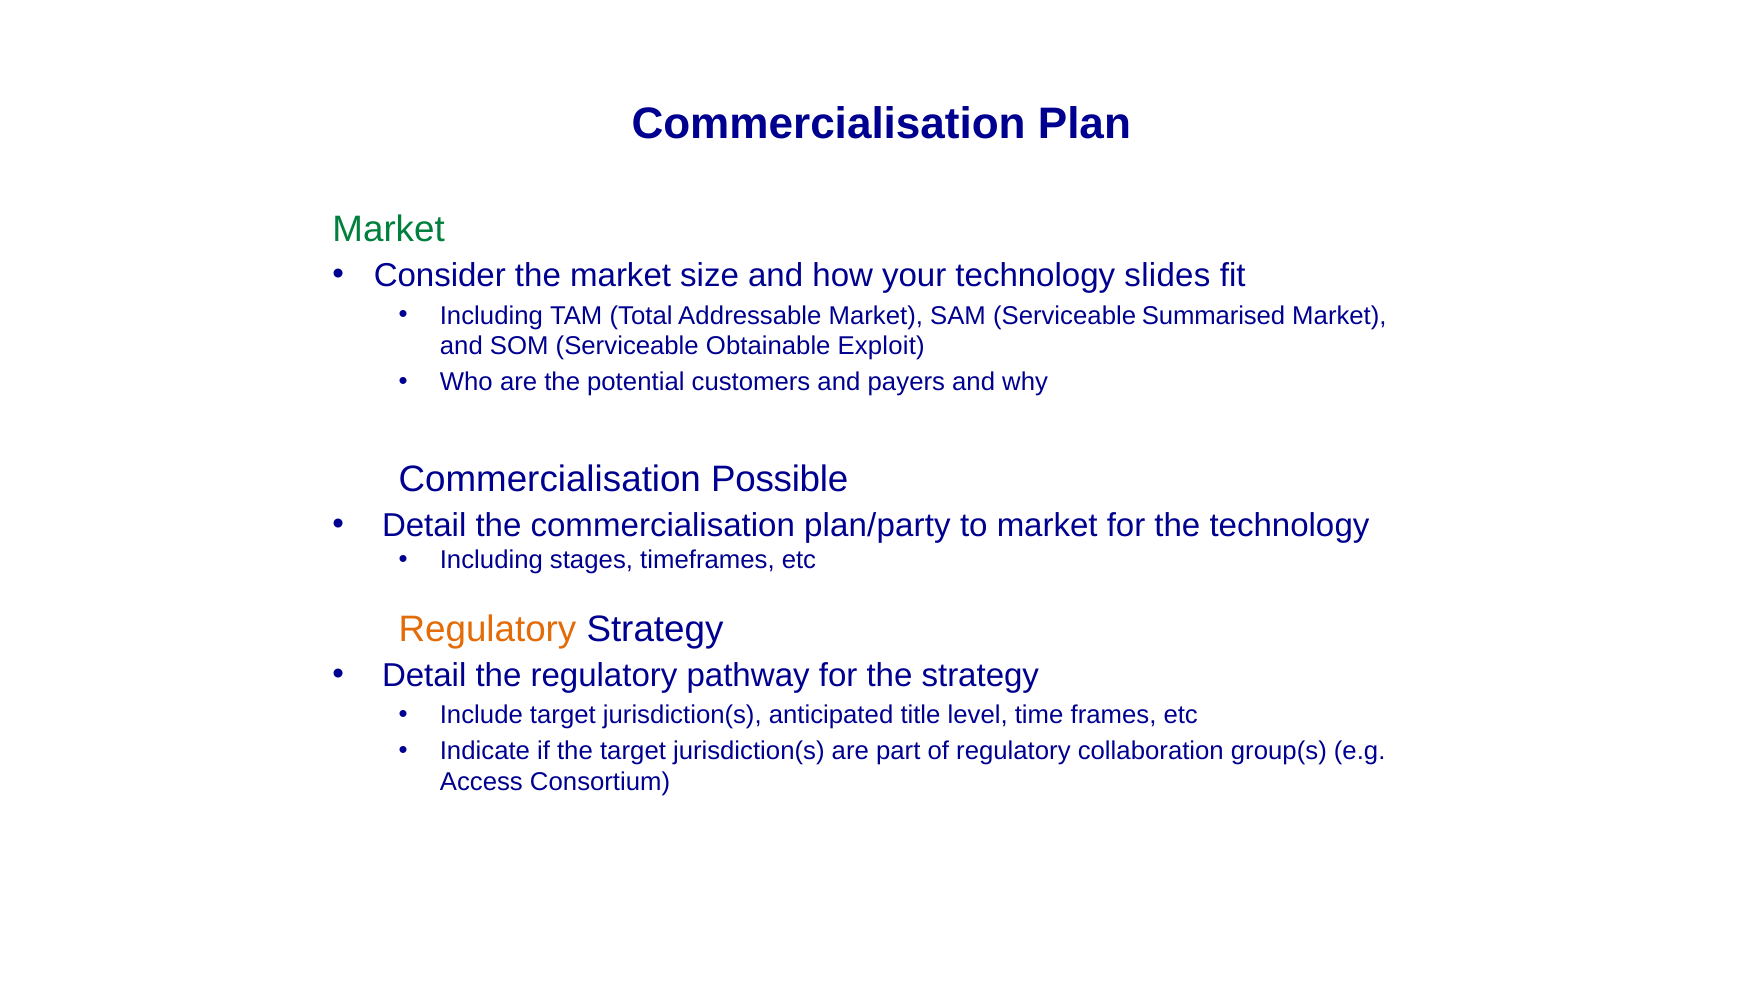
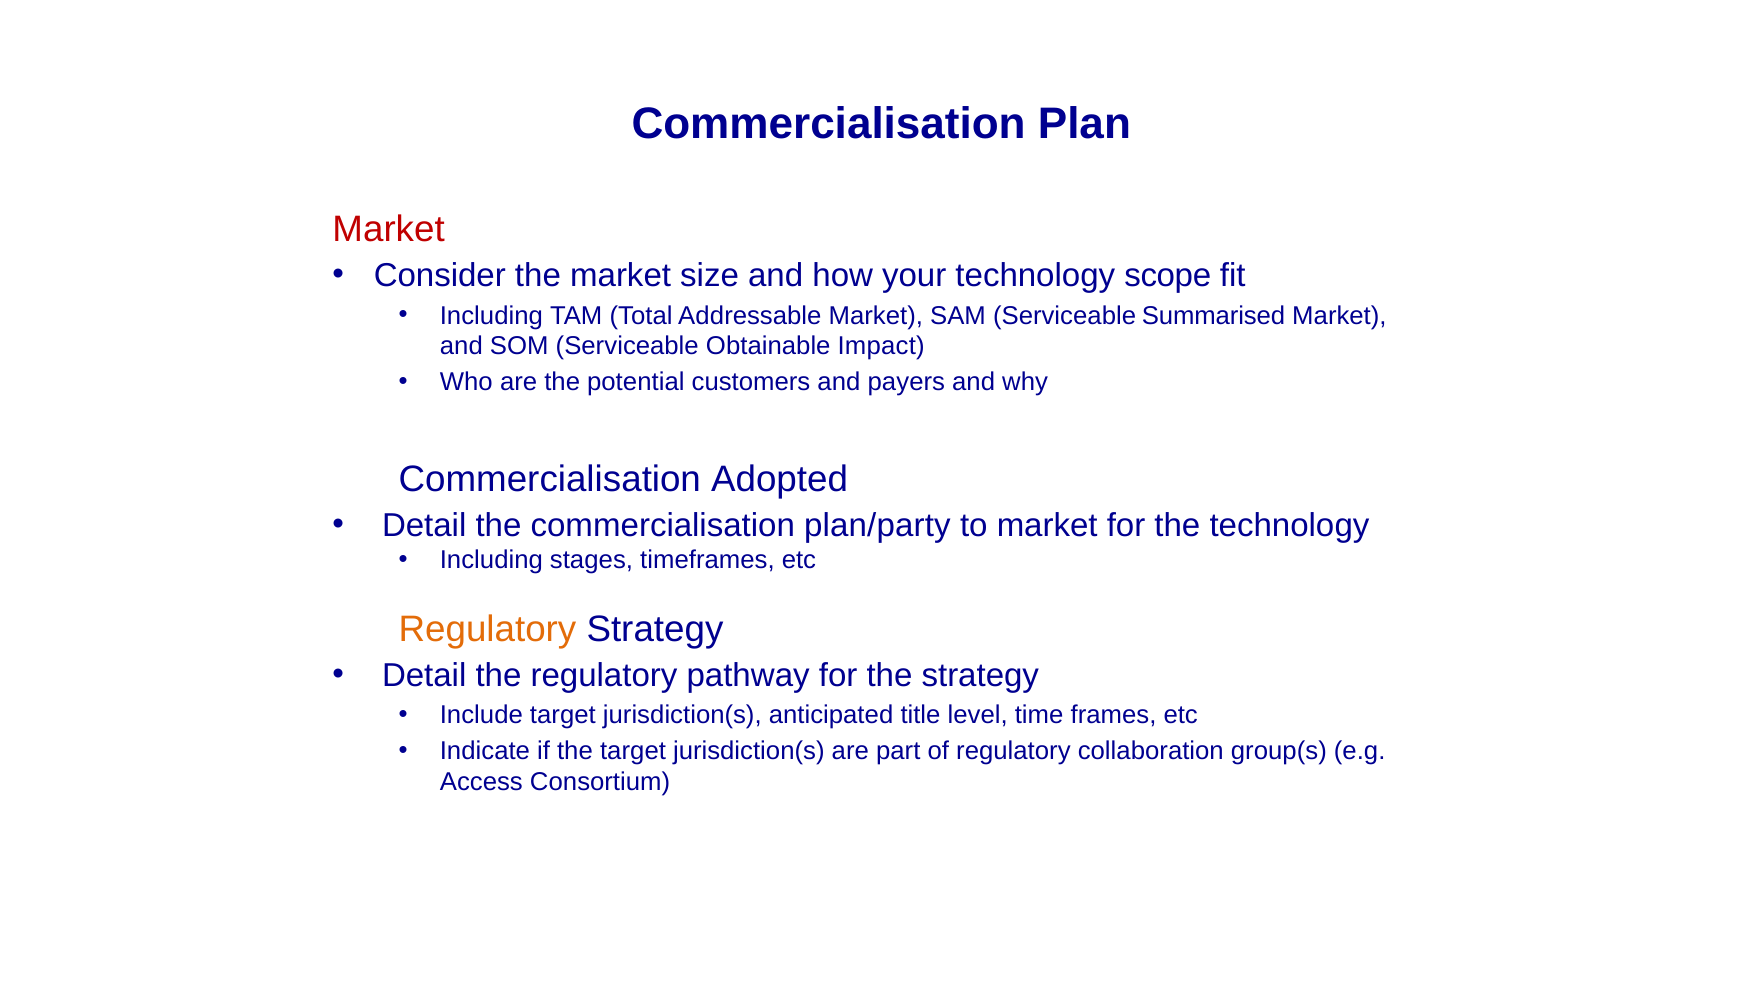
Market at (389, 229) colour: green -> red
slides: slides -> scope
Exploit: Exploit -> Impact
Possible: Possible -> Adopted
